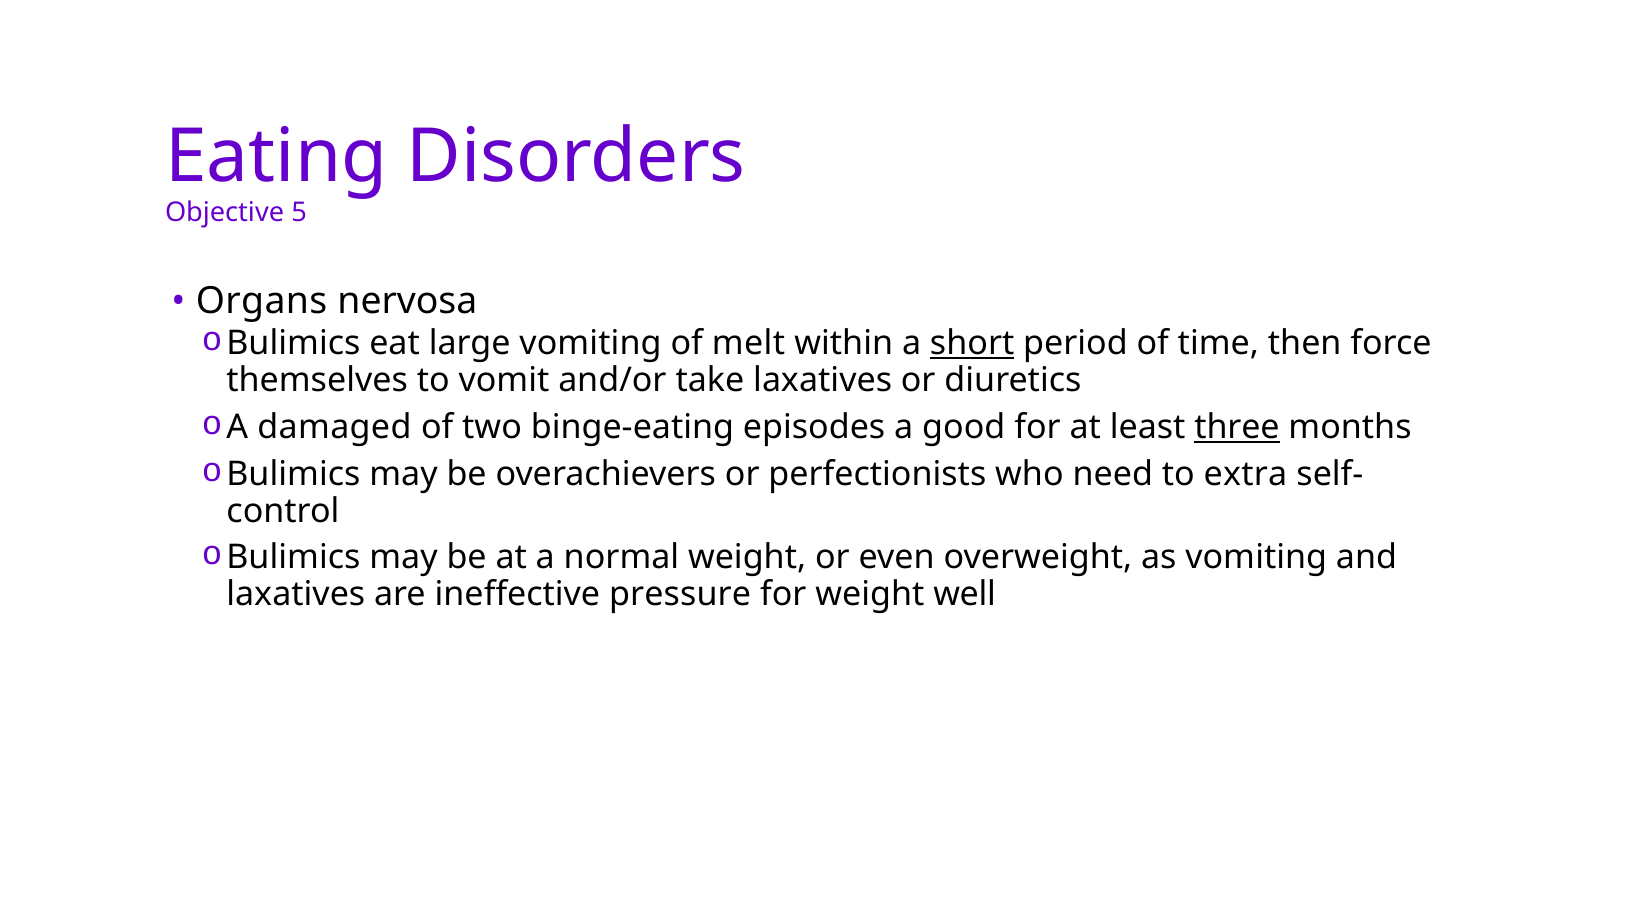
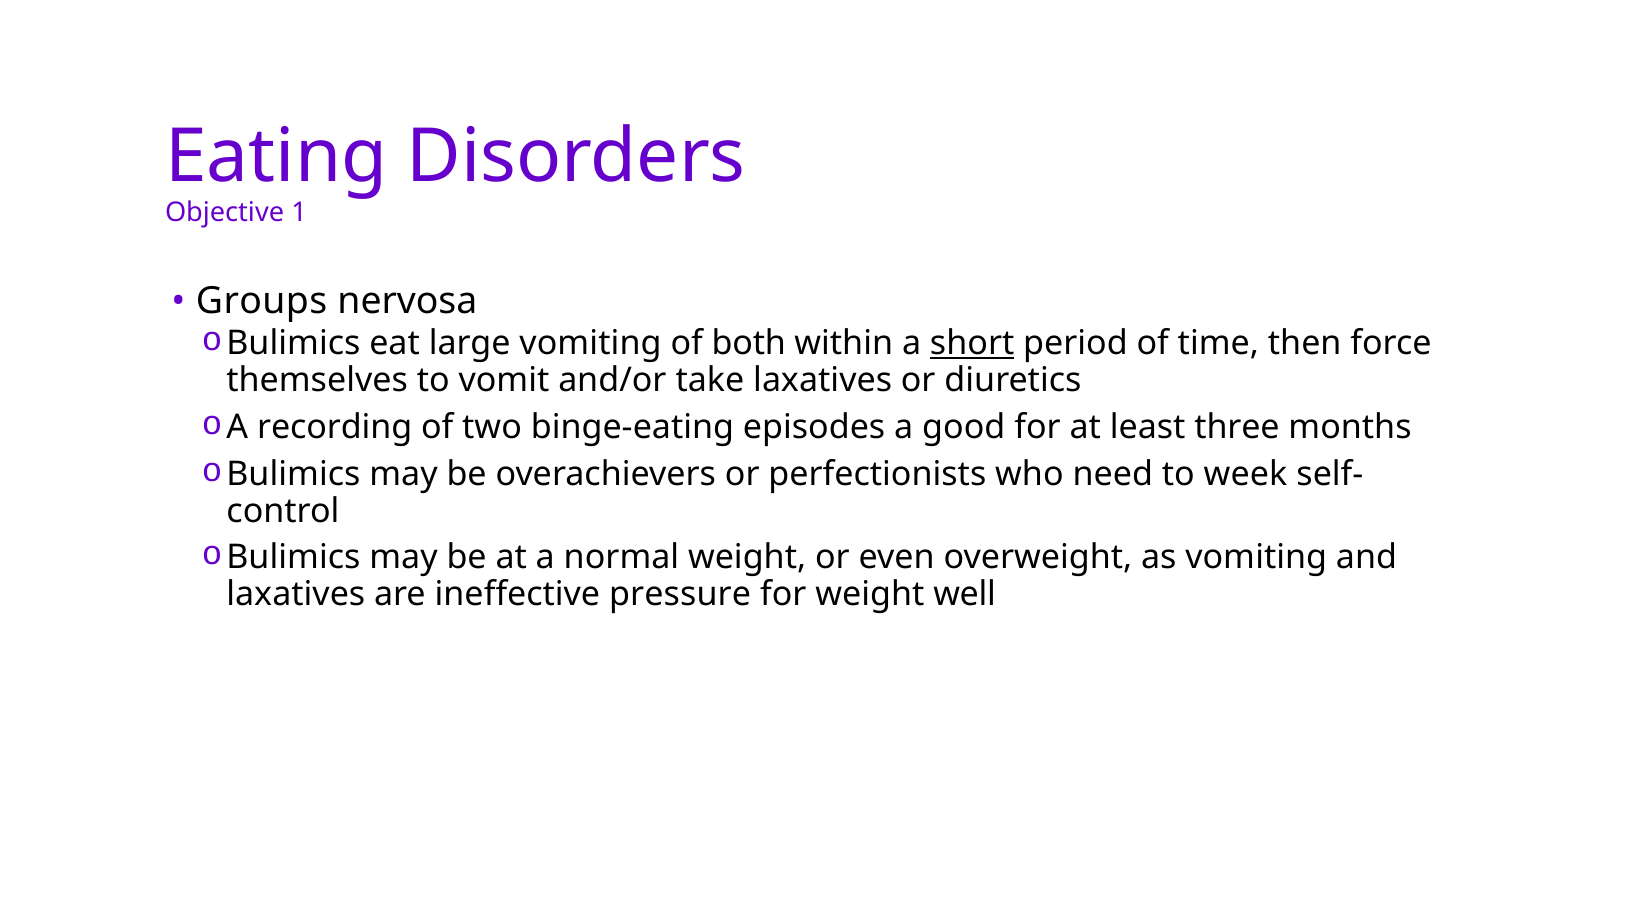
5: 5 -> 1
Organs: Organs -> Groups
melt: melt -> both
damaged: damaged -> recording
three underline: present -> none
extra: extra -> week
